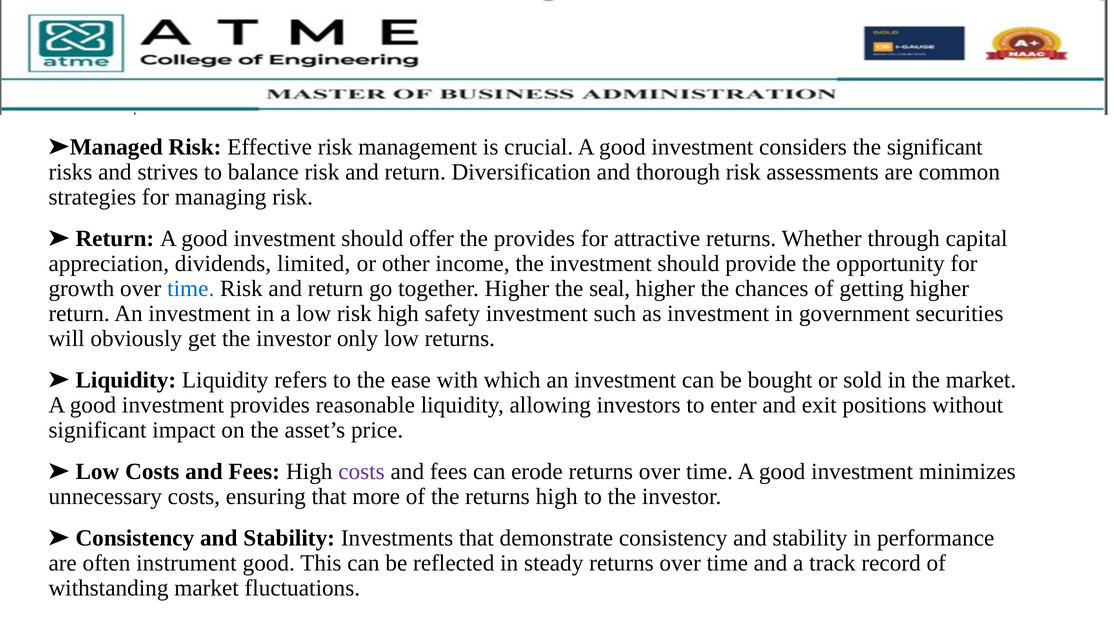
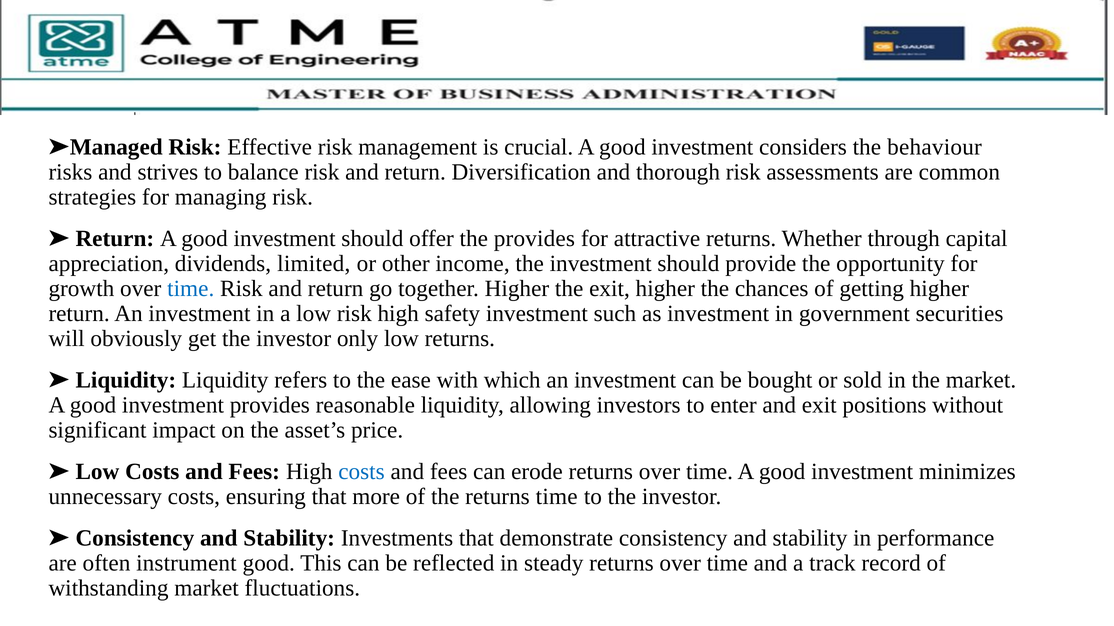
the significant: significant -> behaviour
the seal: seal -> exit
costs at (362, 472) colour: purple -> blue
returns high: high -> time
